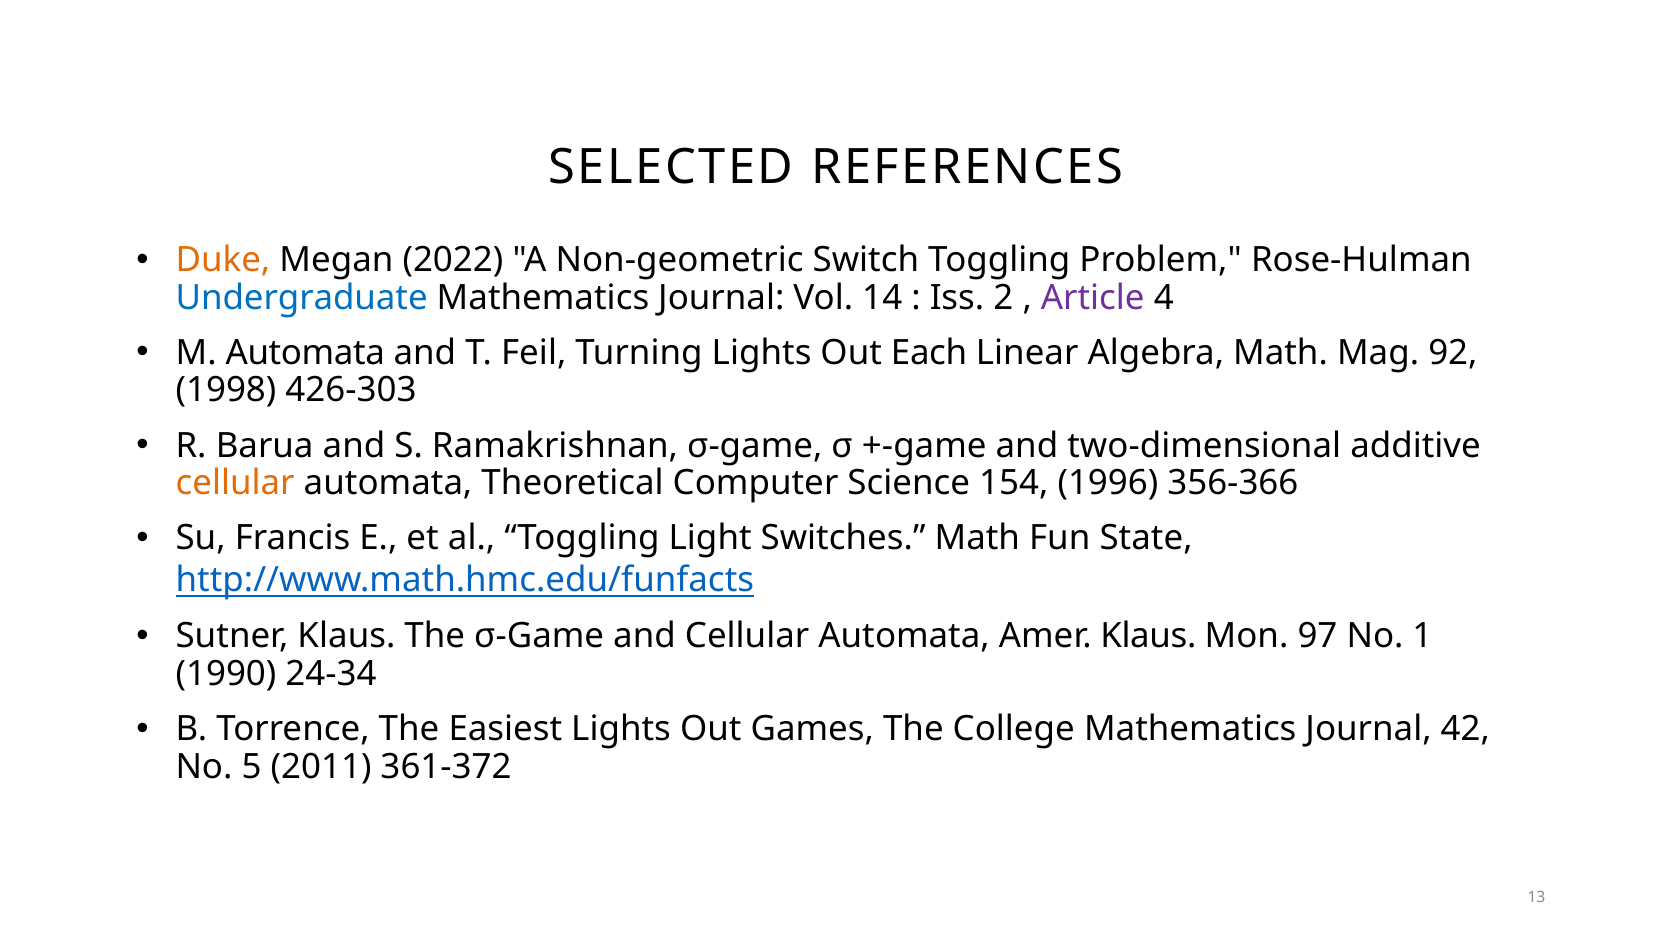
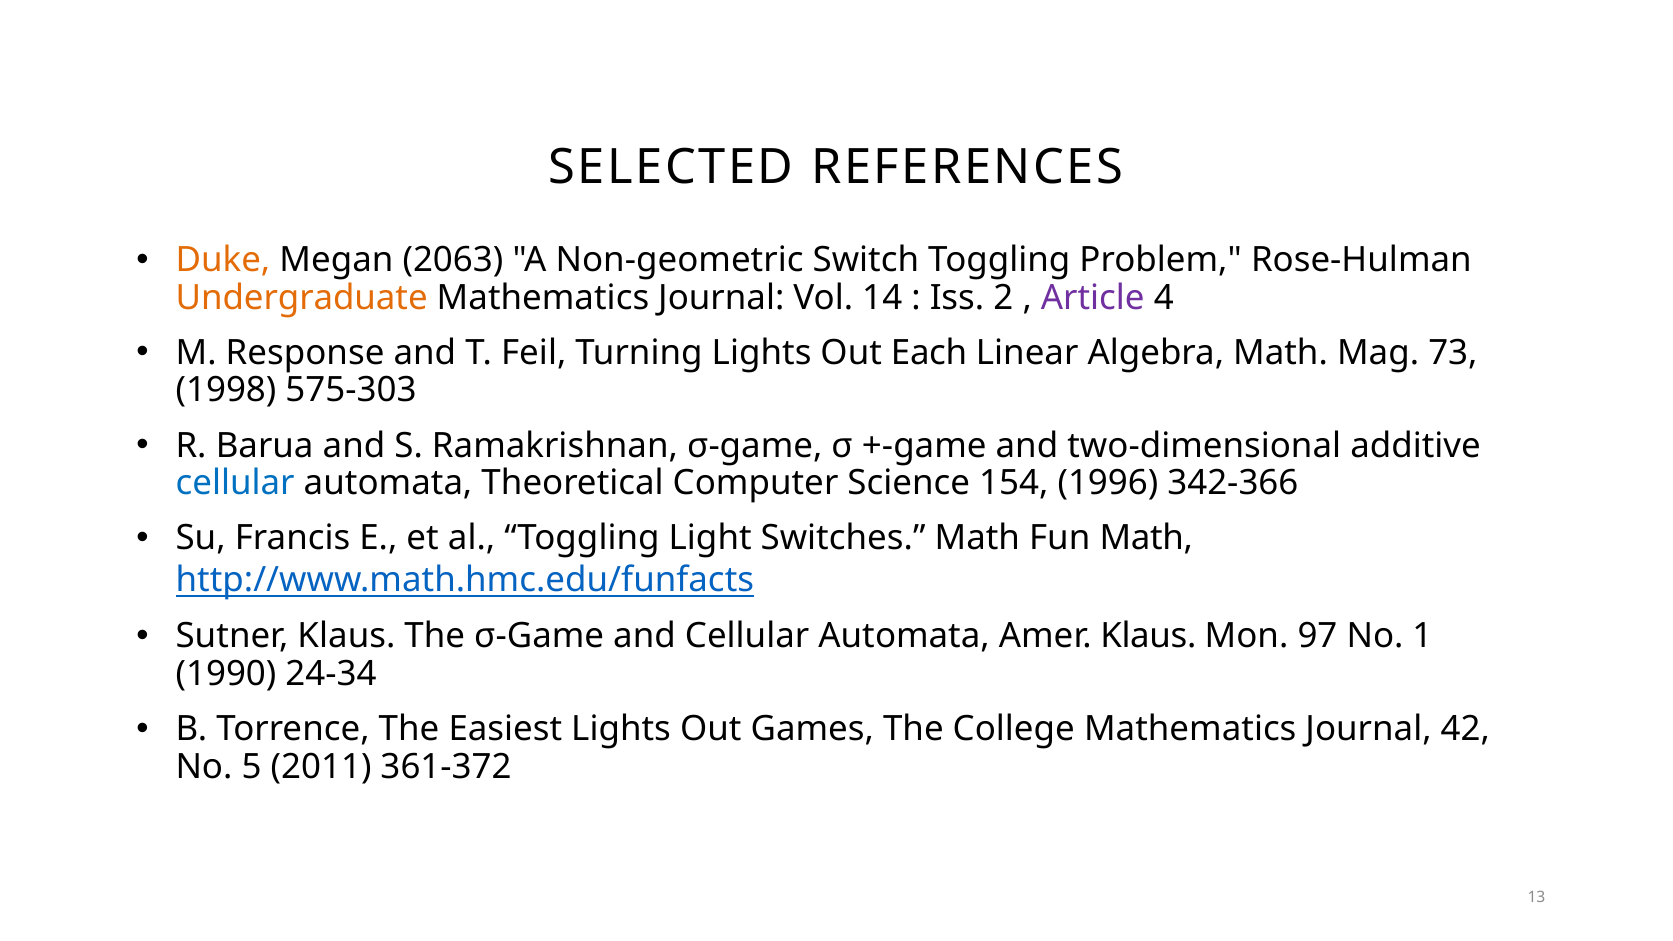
2022: 2022 -> 2063
Undergraduate colour: blue -> orange
M Automata: Automata -> Response
92: 92 -> 73
426-303: 426-303 -> 575-303
cellular at (235, 483) colour: orange -> blue
356-366: 356-366 -> 342-366
Fun State: State -> Math
